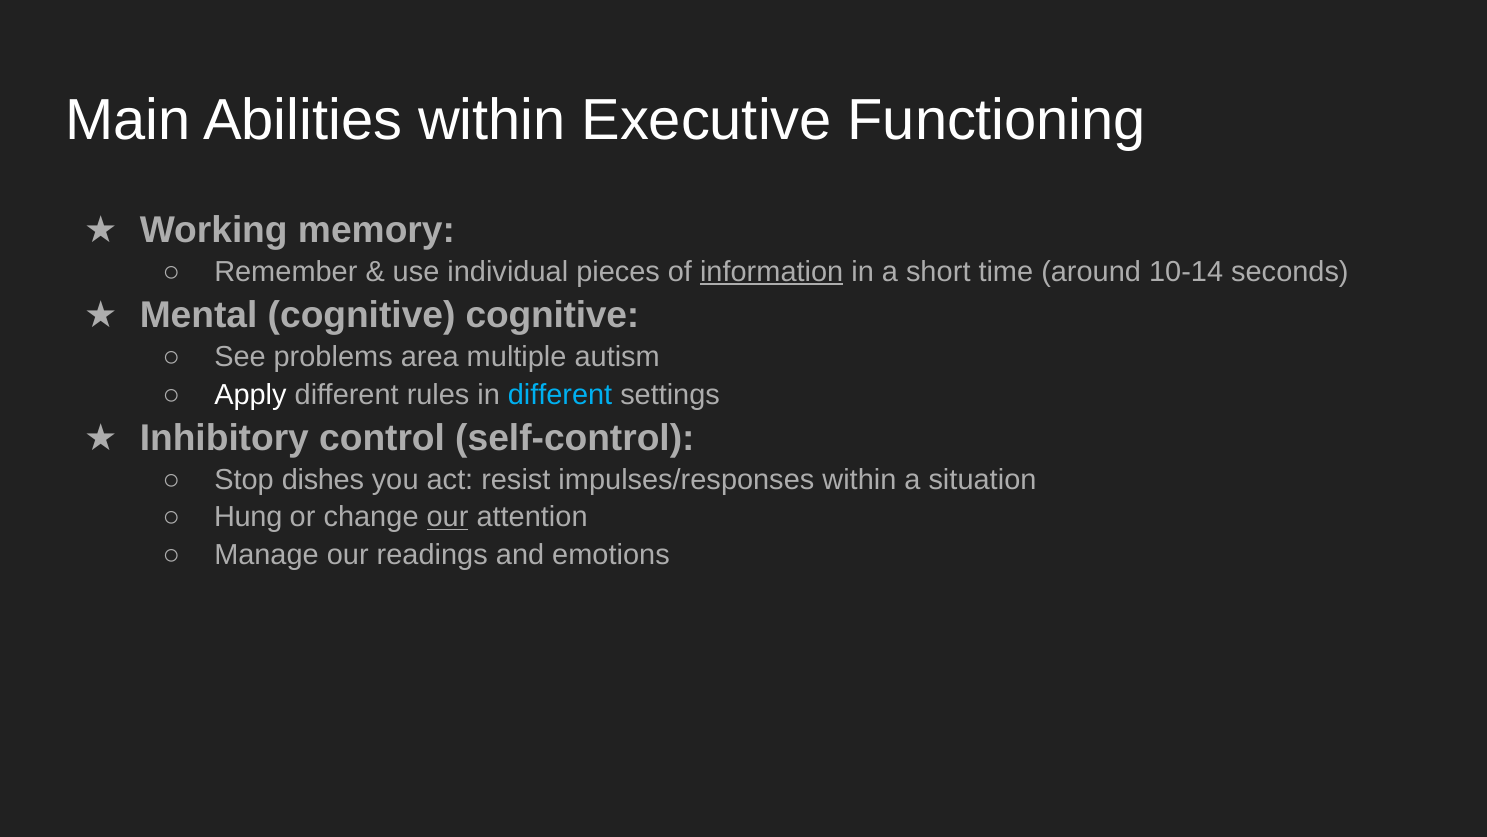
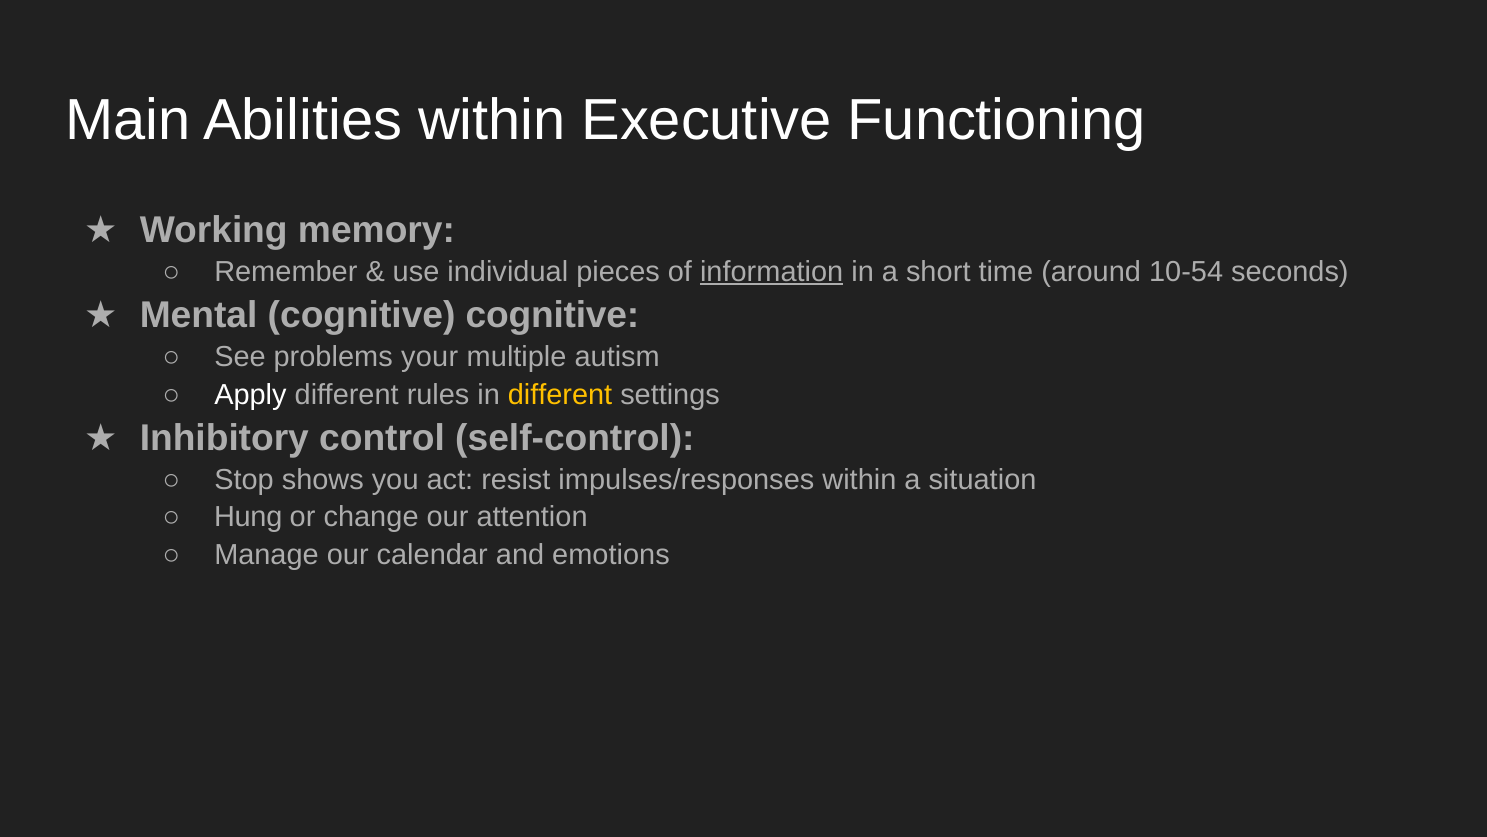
10-14: 10-14 -> 10-54
area: area -> your
different at (560, 394) colour: light blue -> yellow
dishes: dishes -> shows
our at (448, 517) underline: present -> none
readings: readings -> calendar
